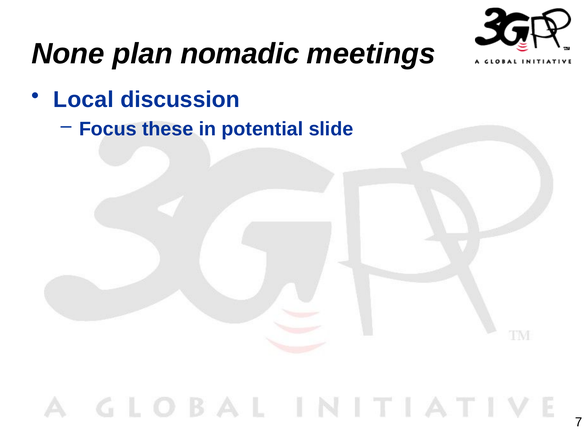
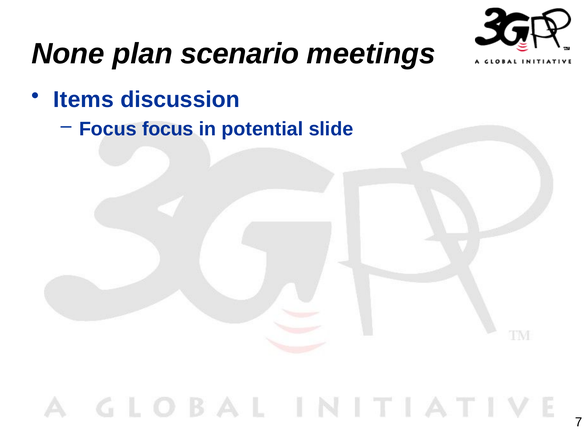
nomadic: nomadic -> scenario
Local: Local -> Items
Focus these: these -> focus
